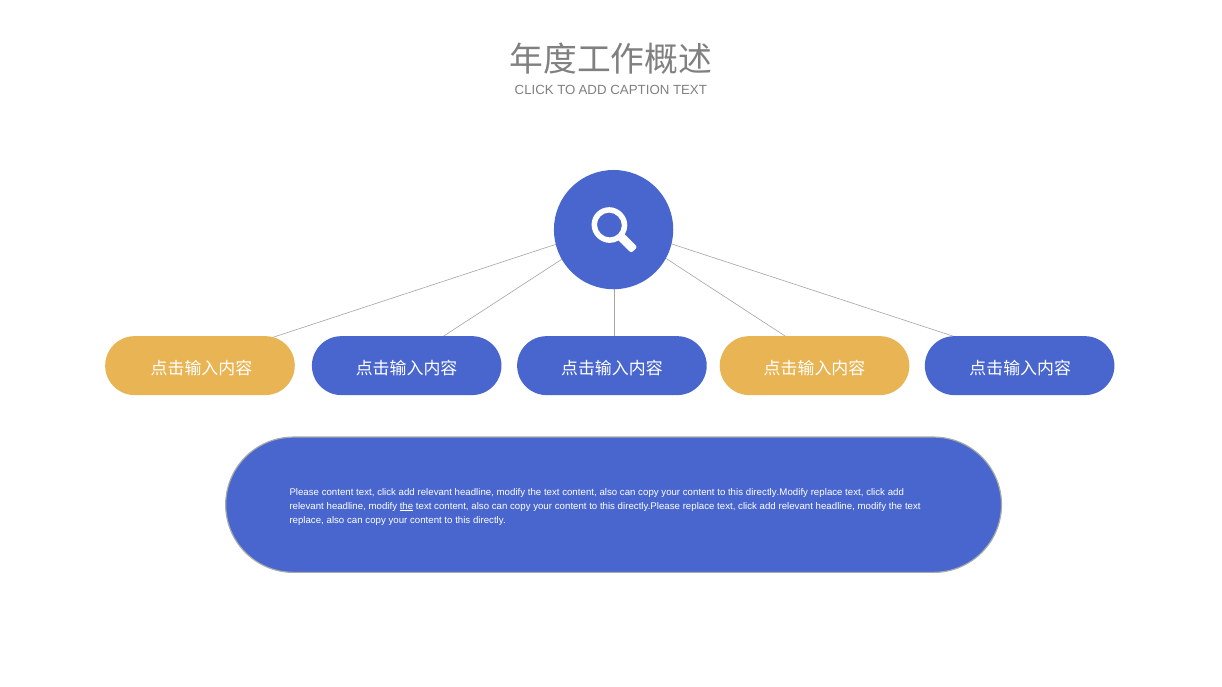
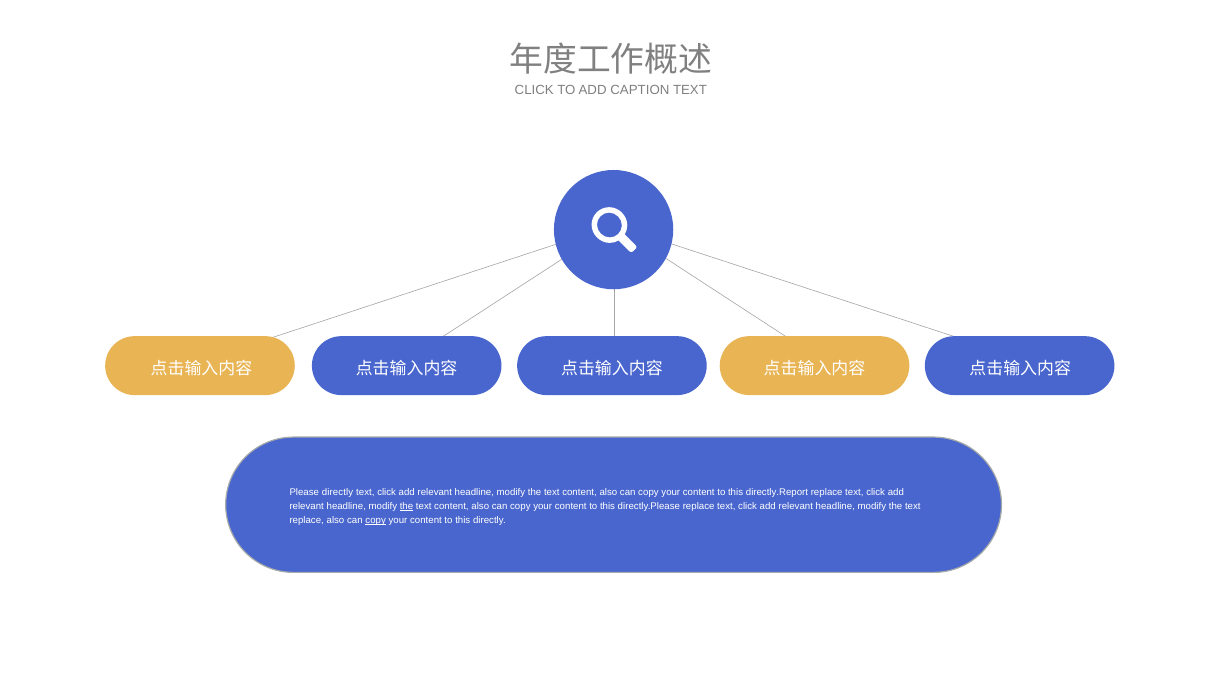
Please content: content -> directly
directly.Modify: directly.Modify -> directly.Report
copy at (376, 521) underline: none -> present
